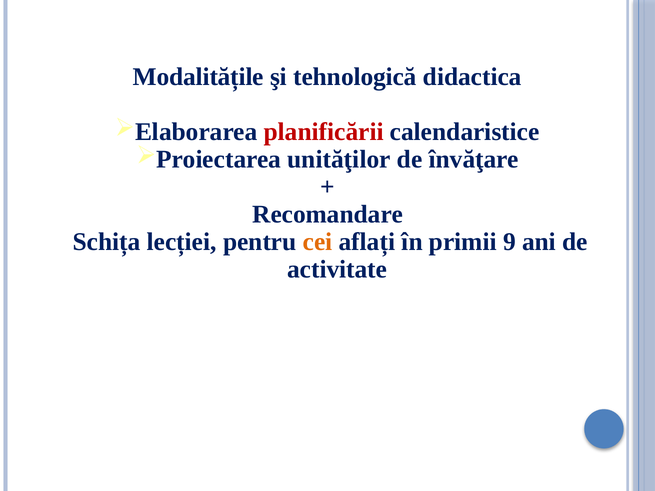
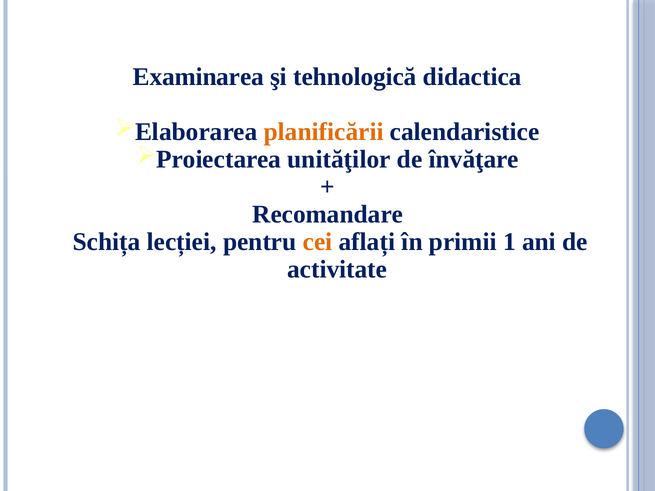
Modalitățile: Modalitățile -> Examinarea
planificării colour: red -> orange
9: 9 -> 1
